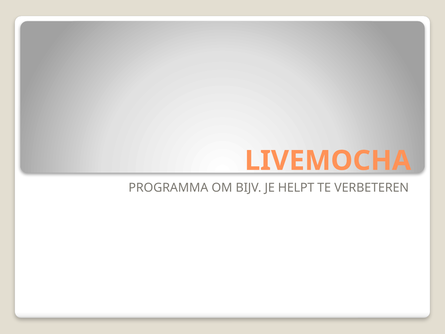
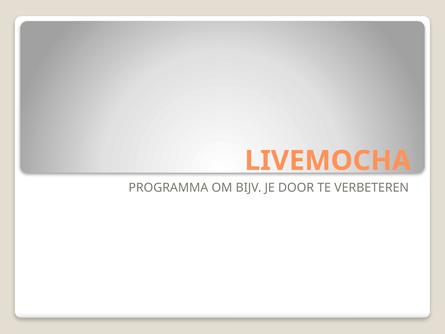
HELPT: HELPT -> DOOR
